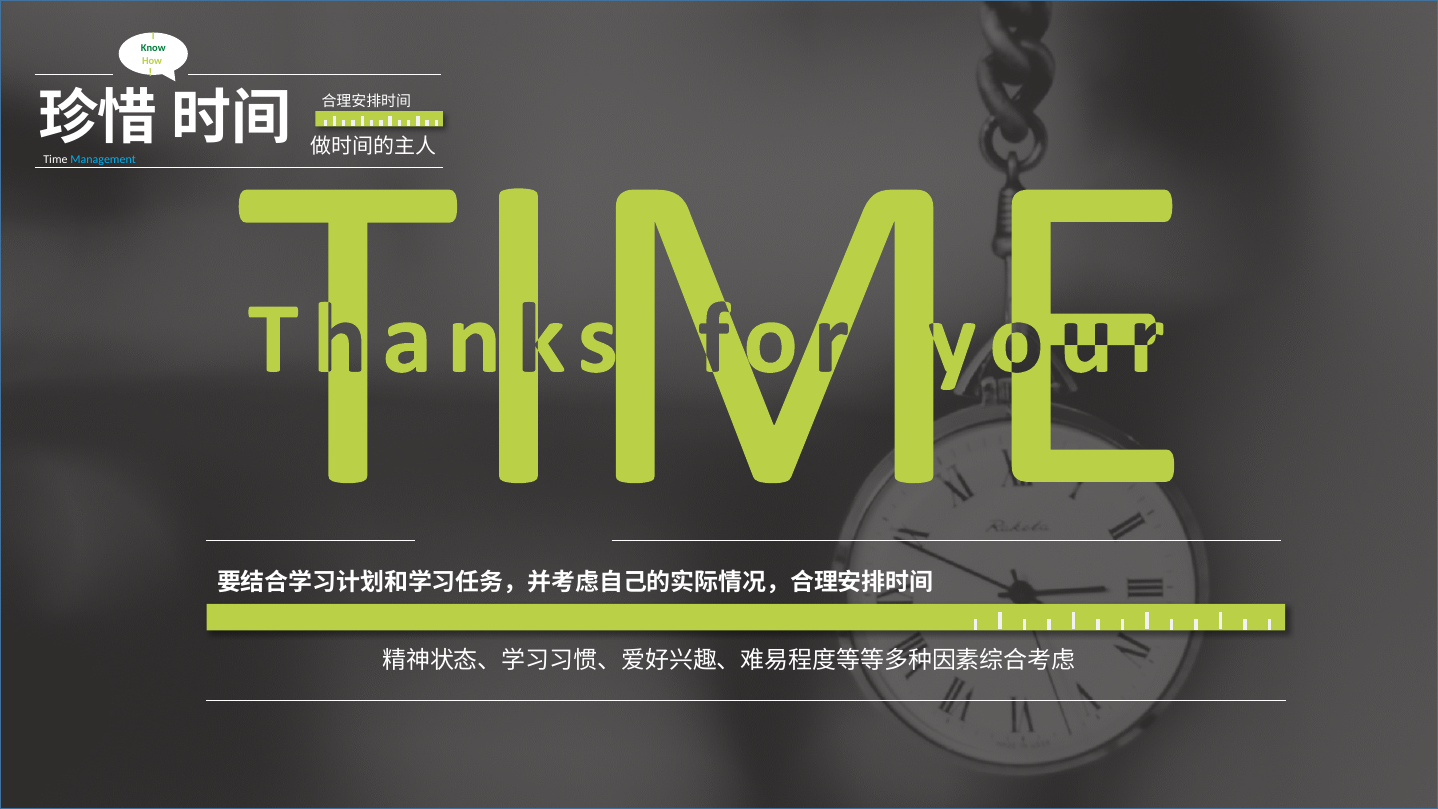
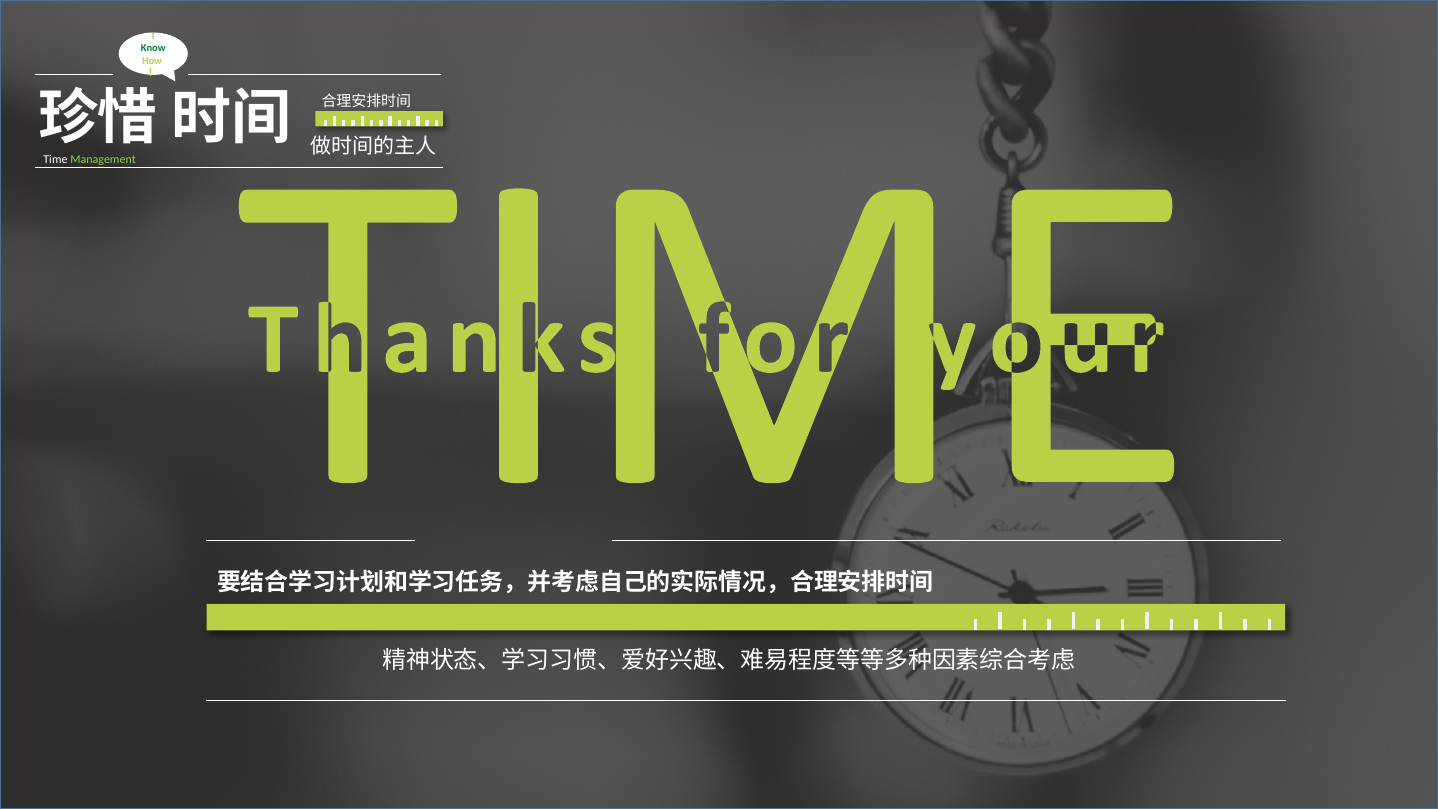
Management colour: light blue -> light green
